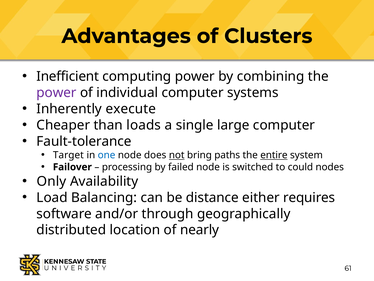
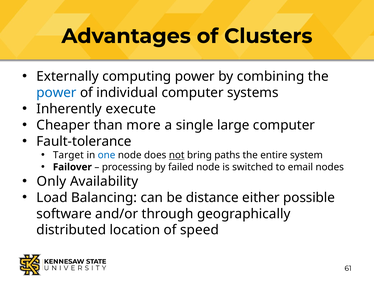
Inefficient: Inefficient -> Externally
power at (57, 93) colour: purple -> blue
loads: loads -> more
entire underline: present -> none
could: could -> email
requires: requires -> possible
nearly: nearly -> speed
